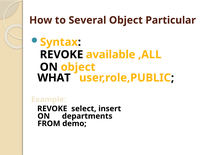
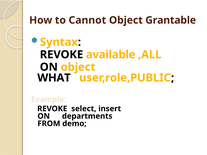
Several: Several -> Cannot
Particular: Particular -> Grantable
